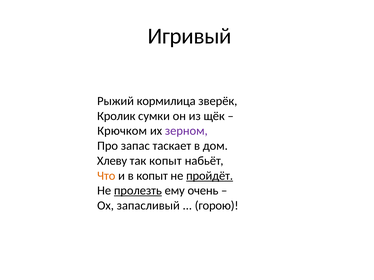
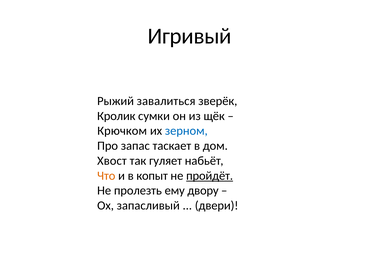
кормилица: кормилица -> завалиться
зерном colour: purple -> blue
Хлеву: Хлеву -> Хвост
так копыт: копыт -> гуляет
пролезть underline: present -> none
очень: очень -> двору
горою: горою -> двери
